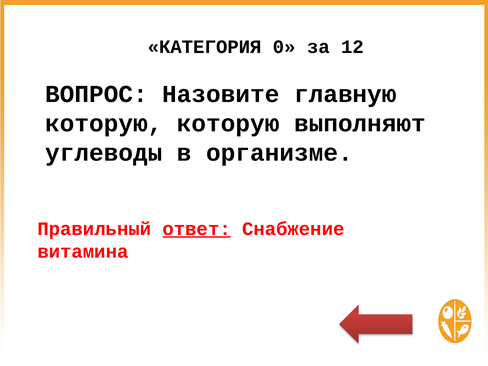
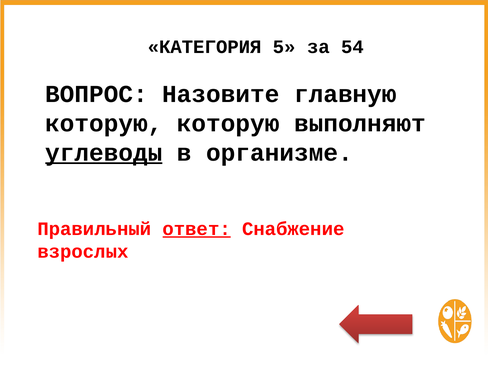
0: 0 -> 5
12: 12 -> 54
углеводы underline: none -> present
витамина: витамина -> взрослых
